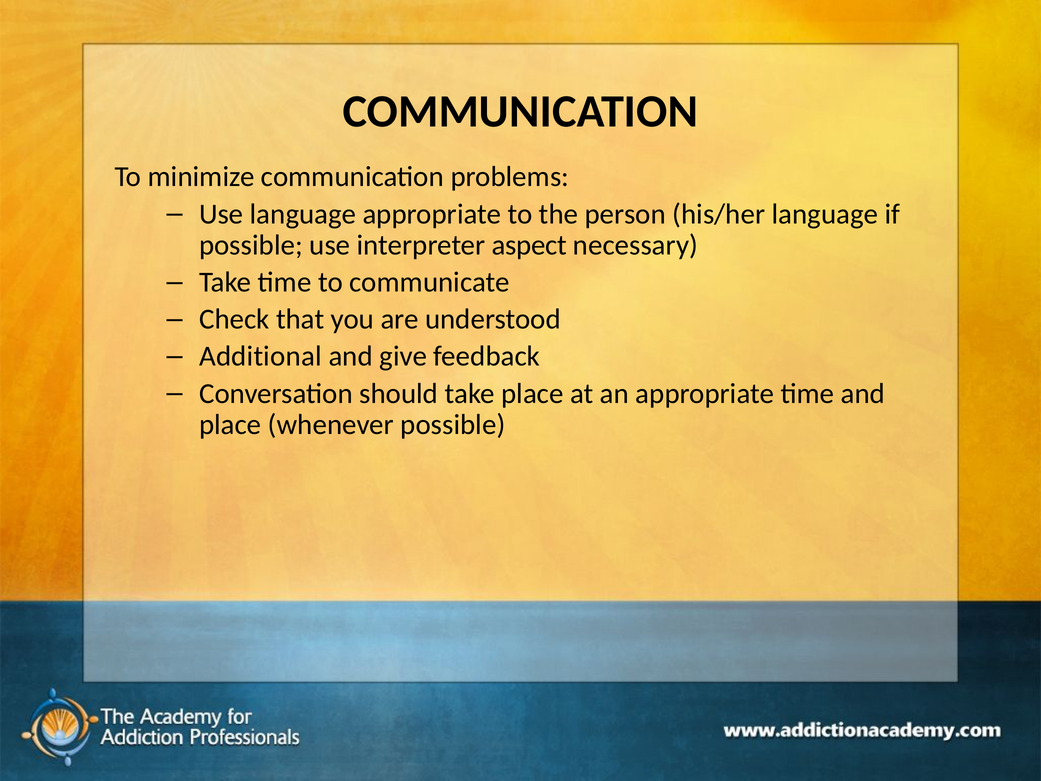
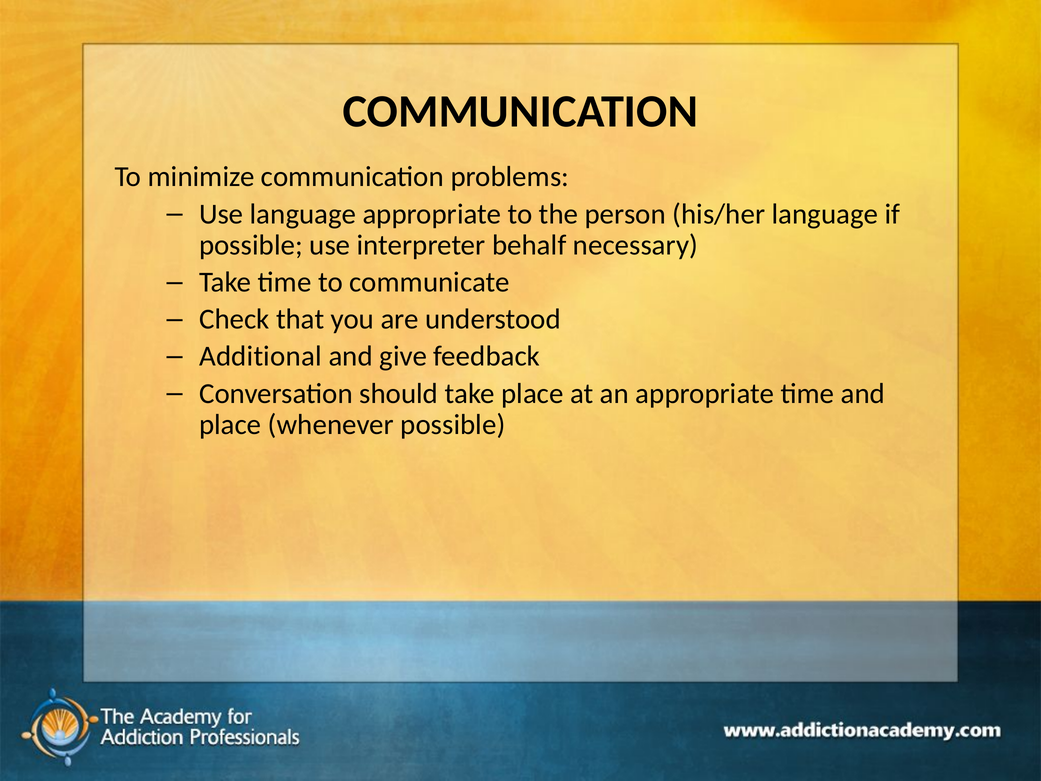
aspect: aspect -> behalf
